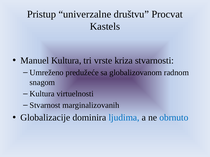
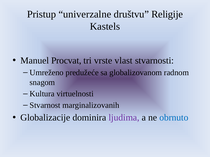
Procvat: Procvat -> Religije
Manuel Kultura: Kultura -> Procvat
kriza: kriza -> vlast
ljudima colour: blue -> purple
